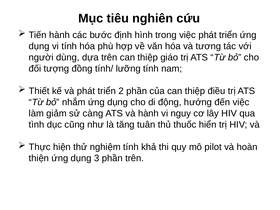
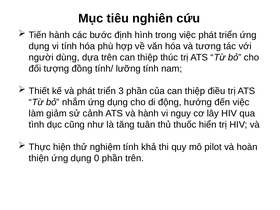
giáo: giáo -> thúc
2: 2 -> 3
càng: càng -> cảnh
3: 3 -> 0
